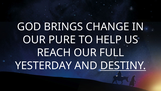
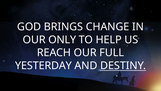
PURE: PURE -> ONLY
